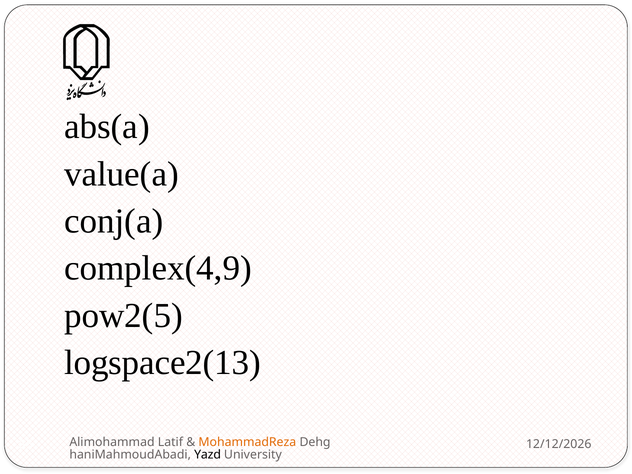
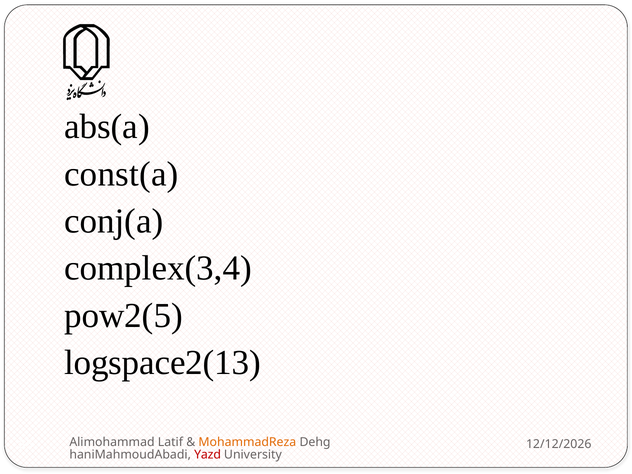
value(a: value(a -> const(a
complex(4,9: complex(4,9 -> complex(3,4
Yazd colour: black -> red
